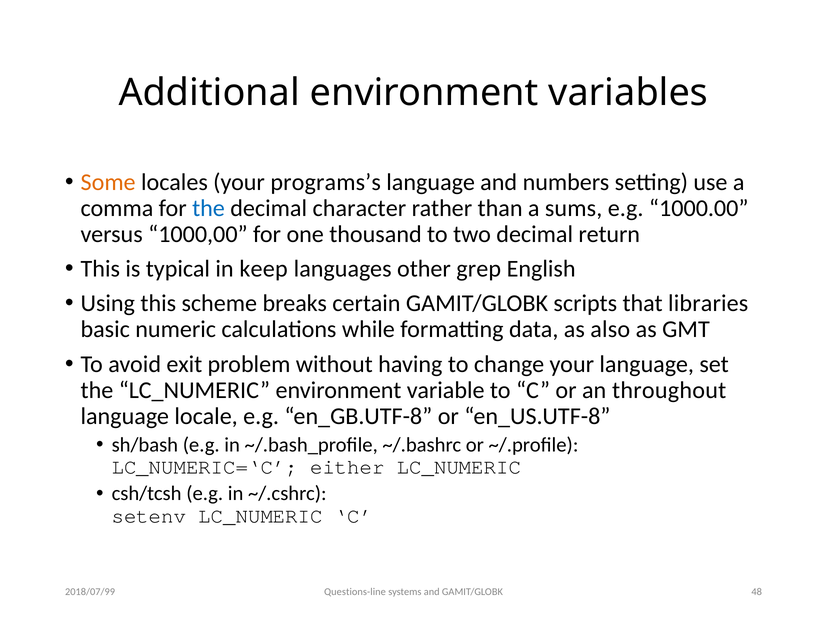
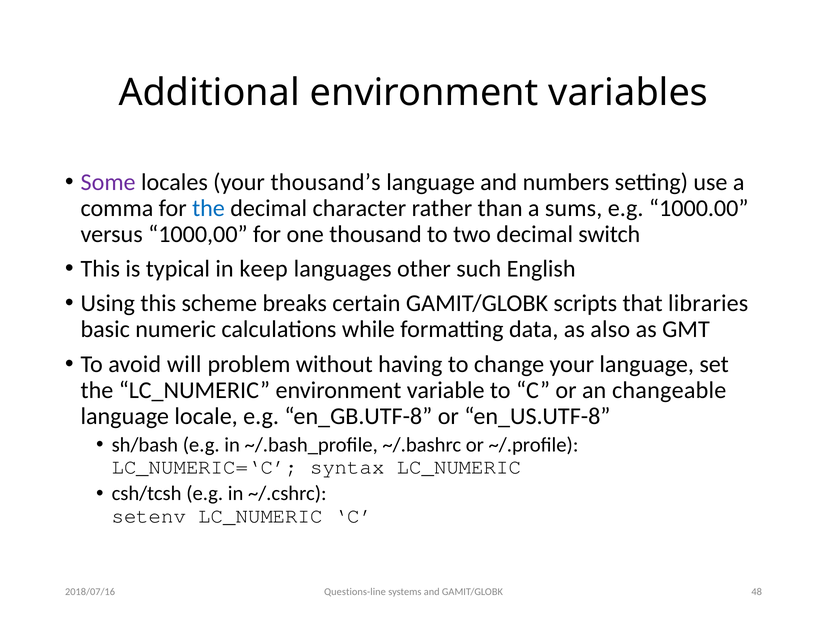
Some colour: orange -> purple
programs’s: programs’s -> thousand’s
return: return -> switch
grep: grep -> such
exit: exit -> will
throughout: throughout -> changeable
either: either -> syntax
2018/07/99: 2018/07/99 -> 2018/07/16
